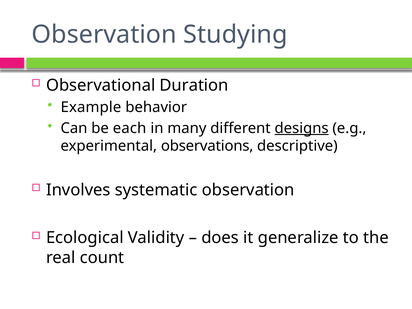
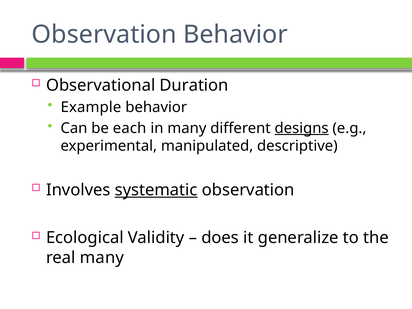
Observation Studying: Studying -> Behavior
observations: observations -> manipulated
systematic underline: none -> present
real count: count -> many
